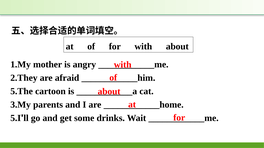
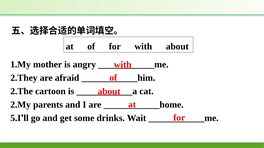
5.The: 5.The -> 2.The
3.My: 3.My -> 2.My
